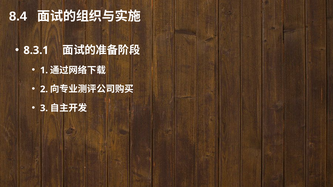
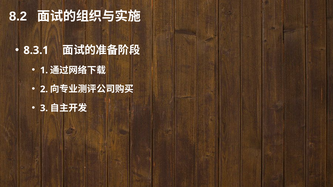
8.4: 8.4 -> 8.2
